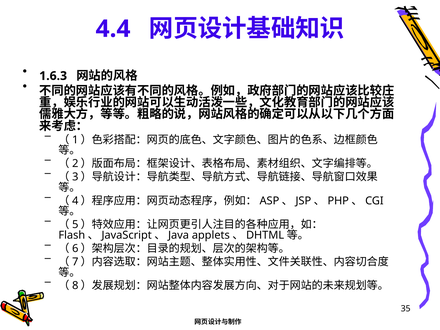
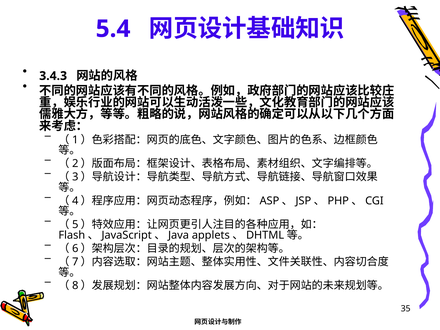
4.4: 4.4 -> 5.4
1.6.3: 1.6.3 -> 3.4.3
